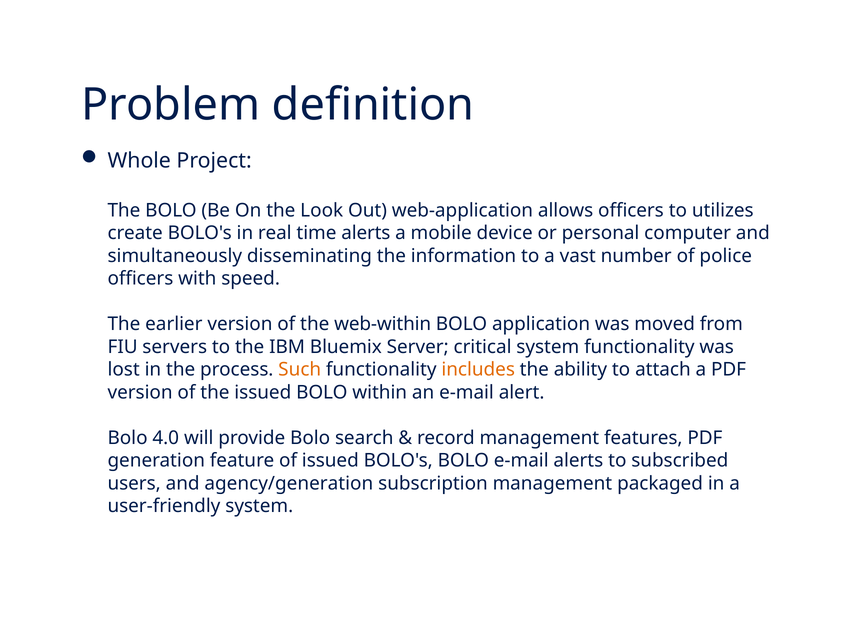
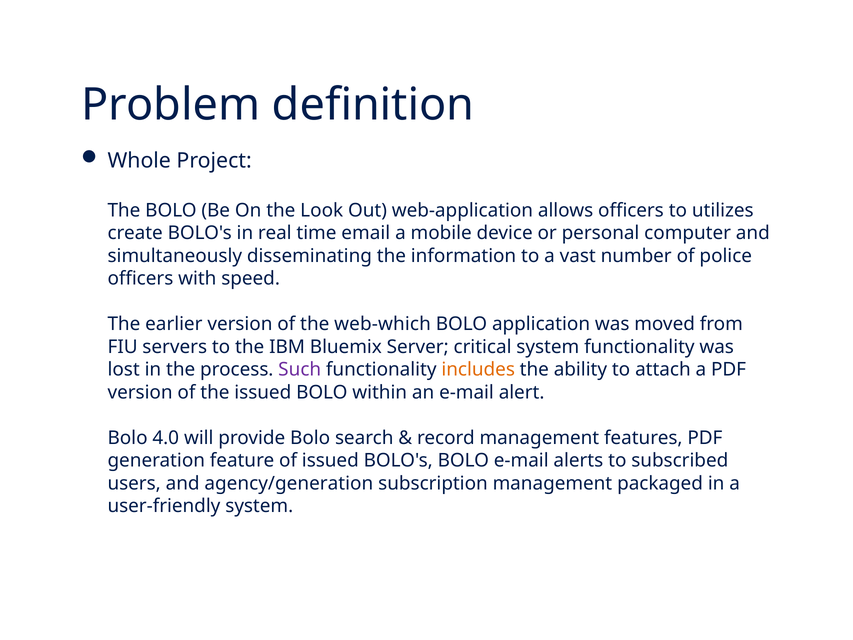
time alerts: alerts -> email
web-within: web-within -> web-which
Such colour: orange -> purple
